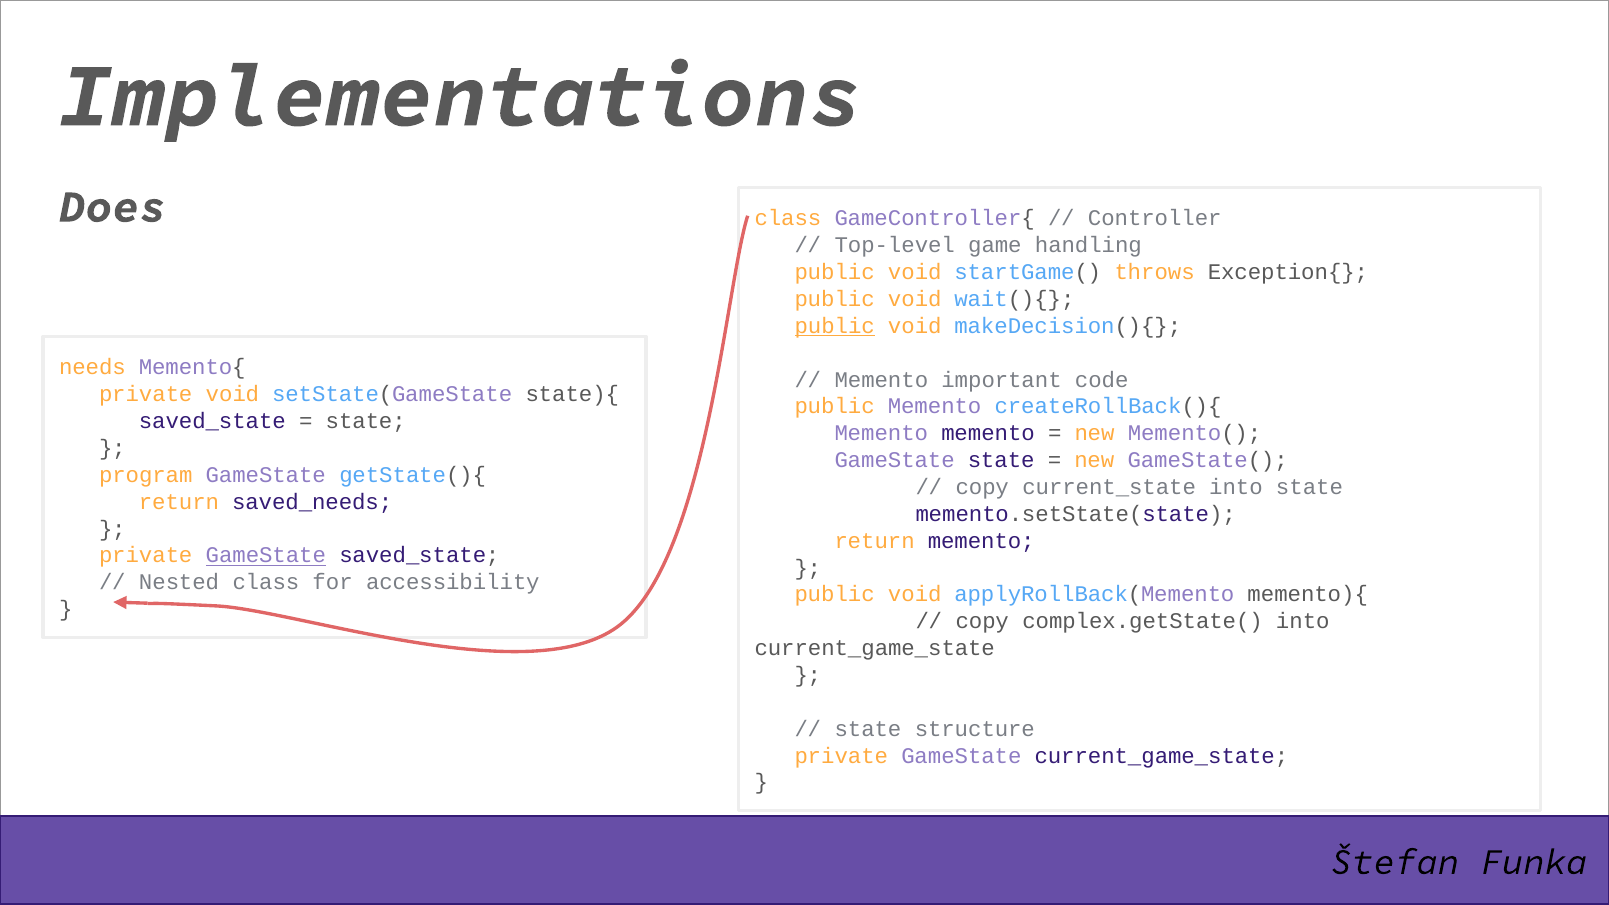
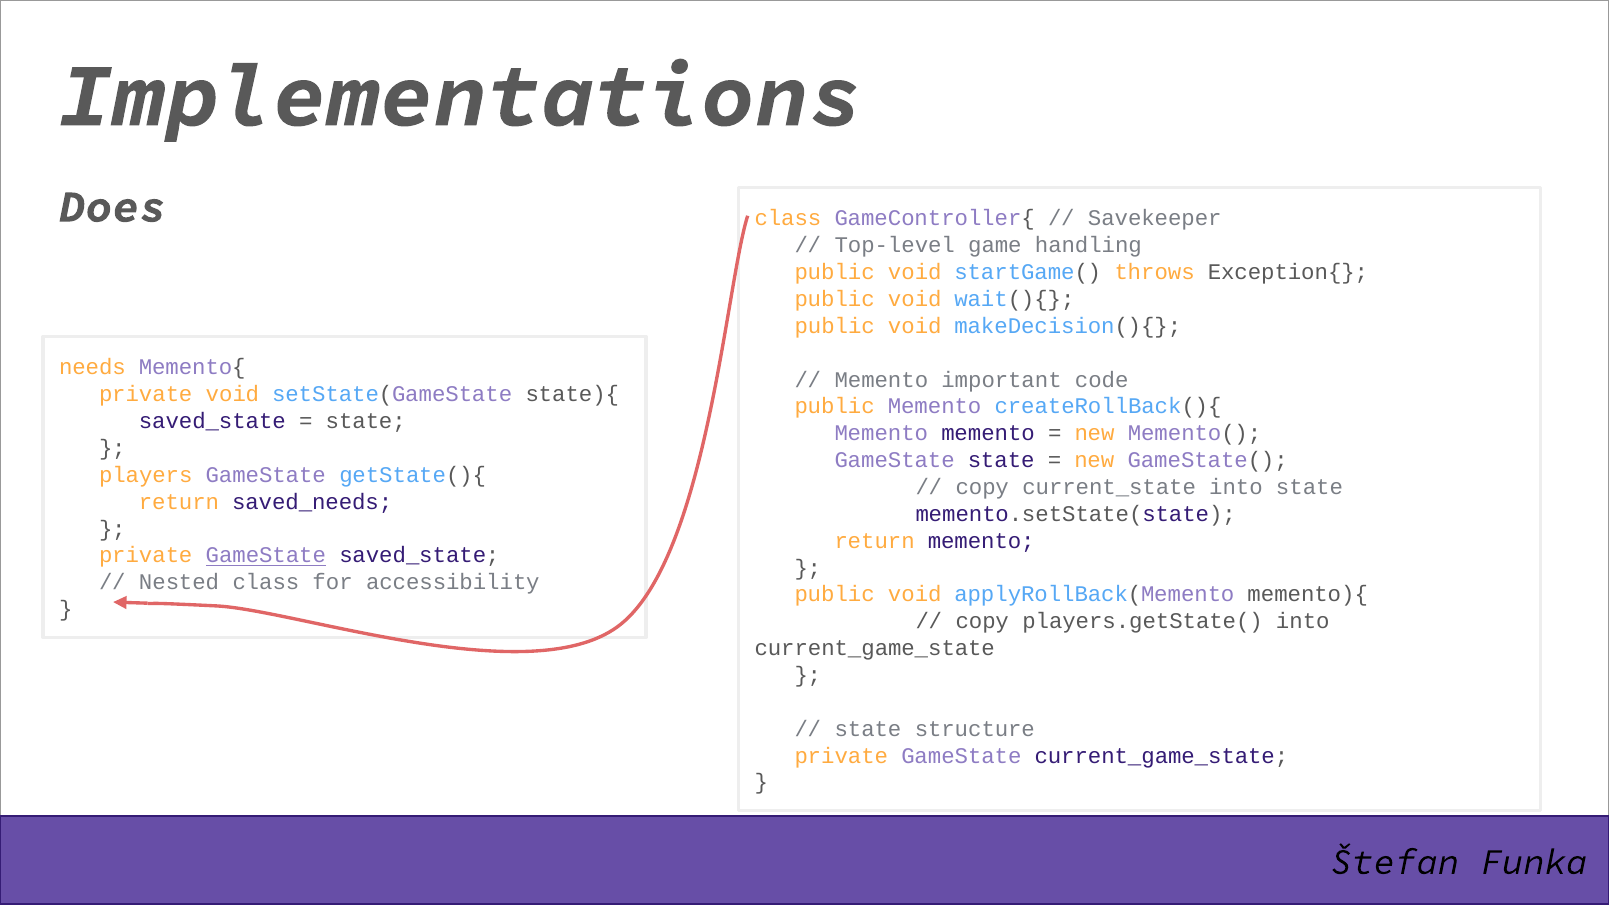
Controller: Controller -> Savekeeper
public at (835, 326) underline: present -> none
program: program -> players
complex.getState(: complex.getState( -> players.getState(
